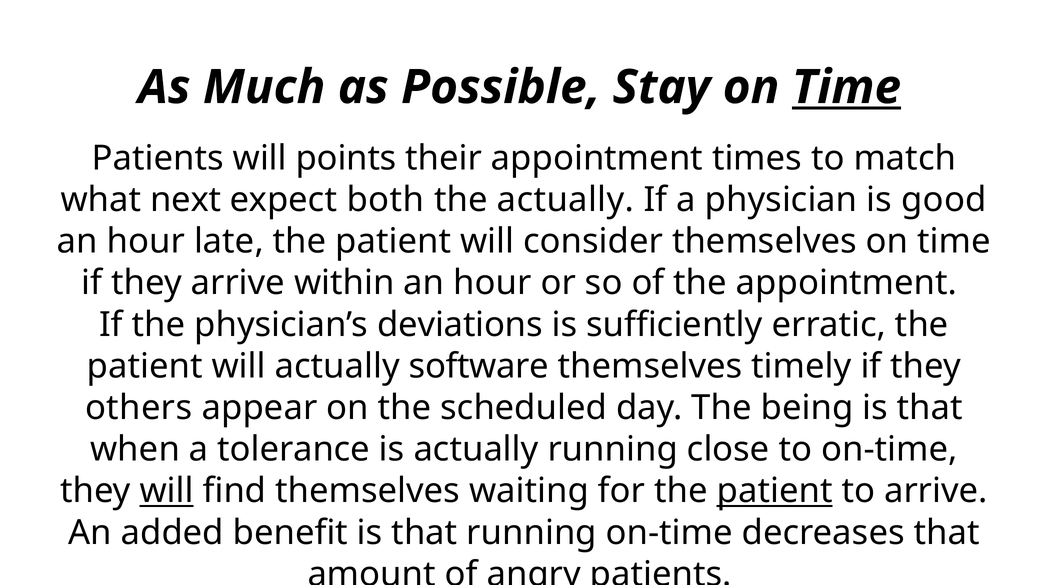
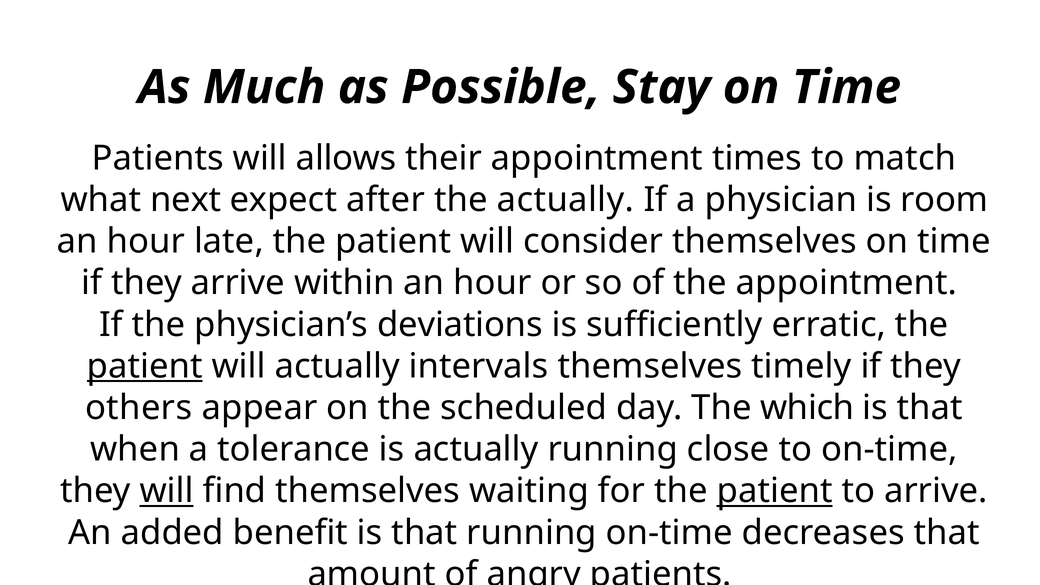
Time at (846, 87) underline: present -> none
points: points -> allows
both: both -> after
good: good -> room
patient at (145, 366) underline: none -> present
software: software -> intervals
being: being -> which
